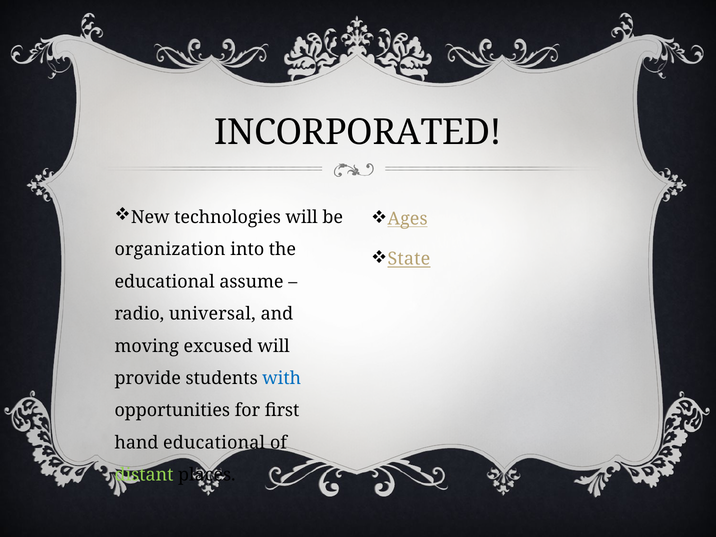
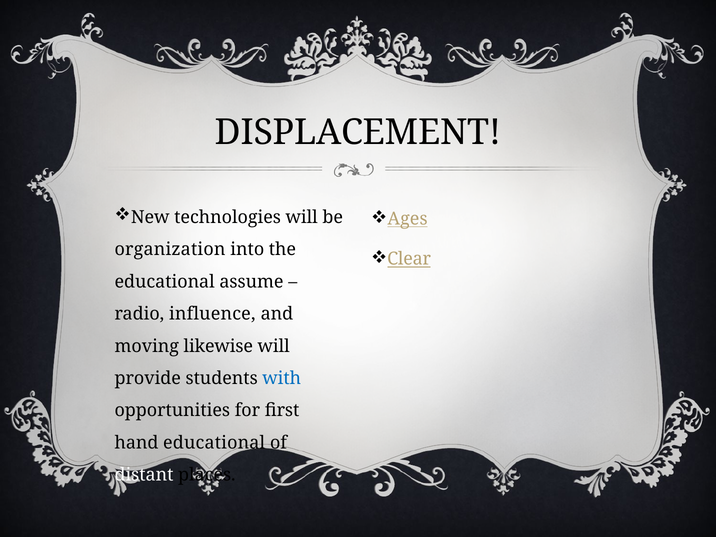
INCORPORATED: INCORPORATED -> DISPLACEMENT
State: State -> Clear
universal: universal -> influence
excused: excused -> likewise
distant colour: light green -> white
